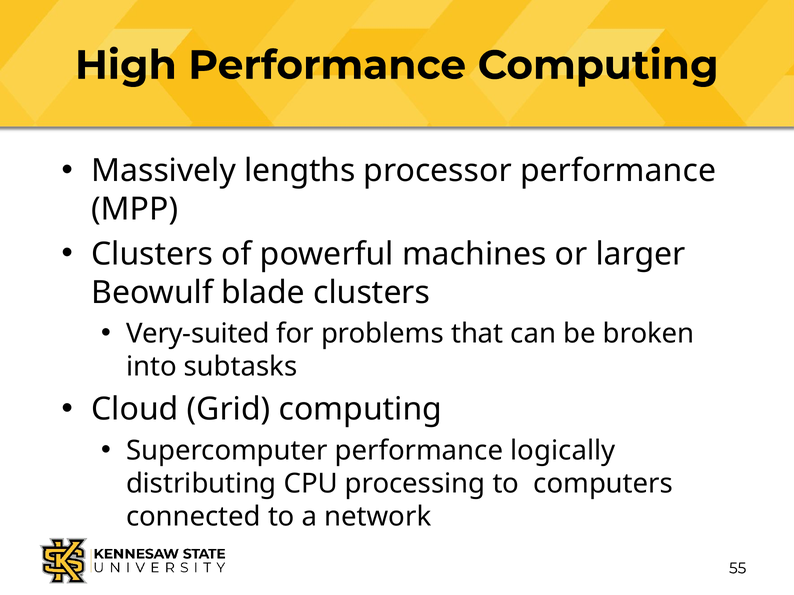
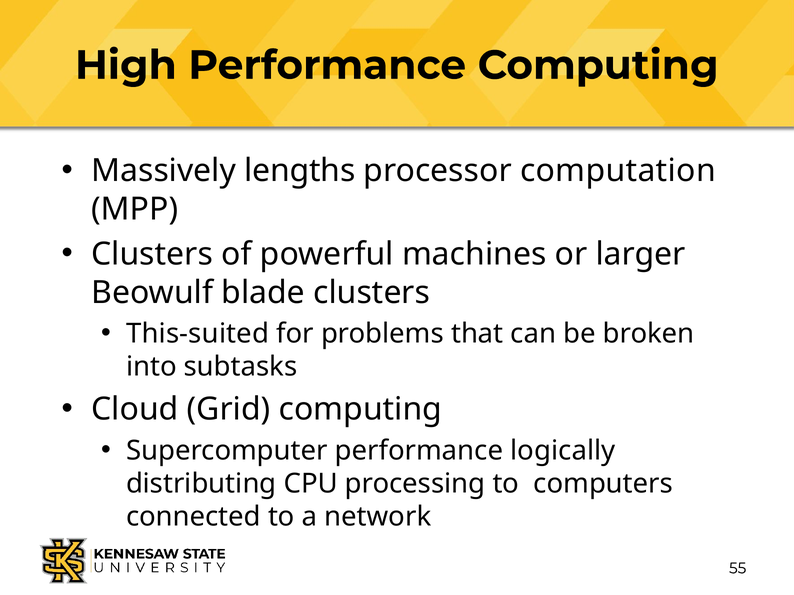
processor performance: performance -> computation
Very-suited: Very-suited -> This-suited
